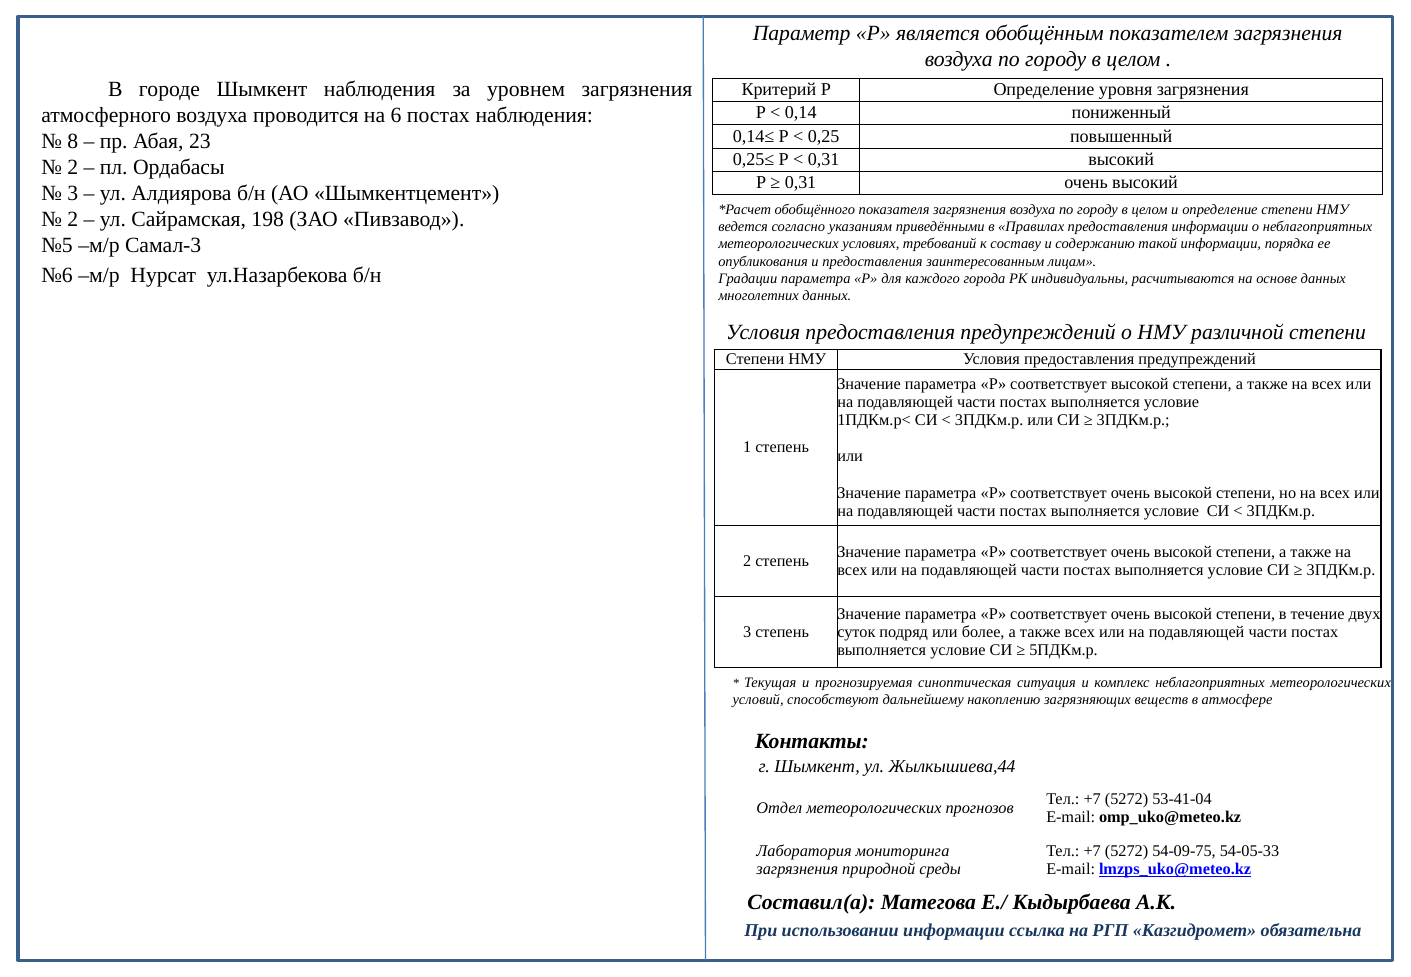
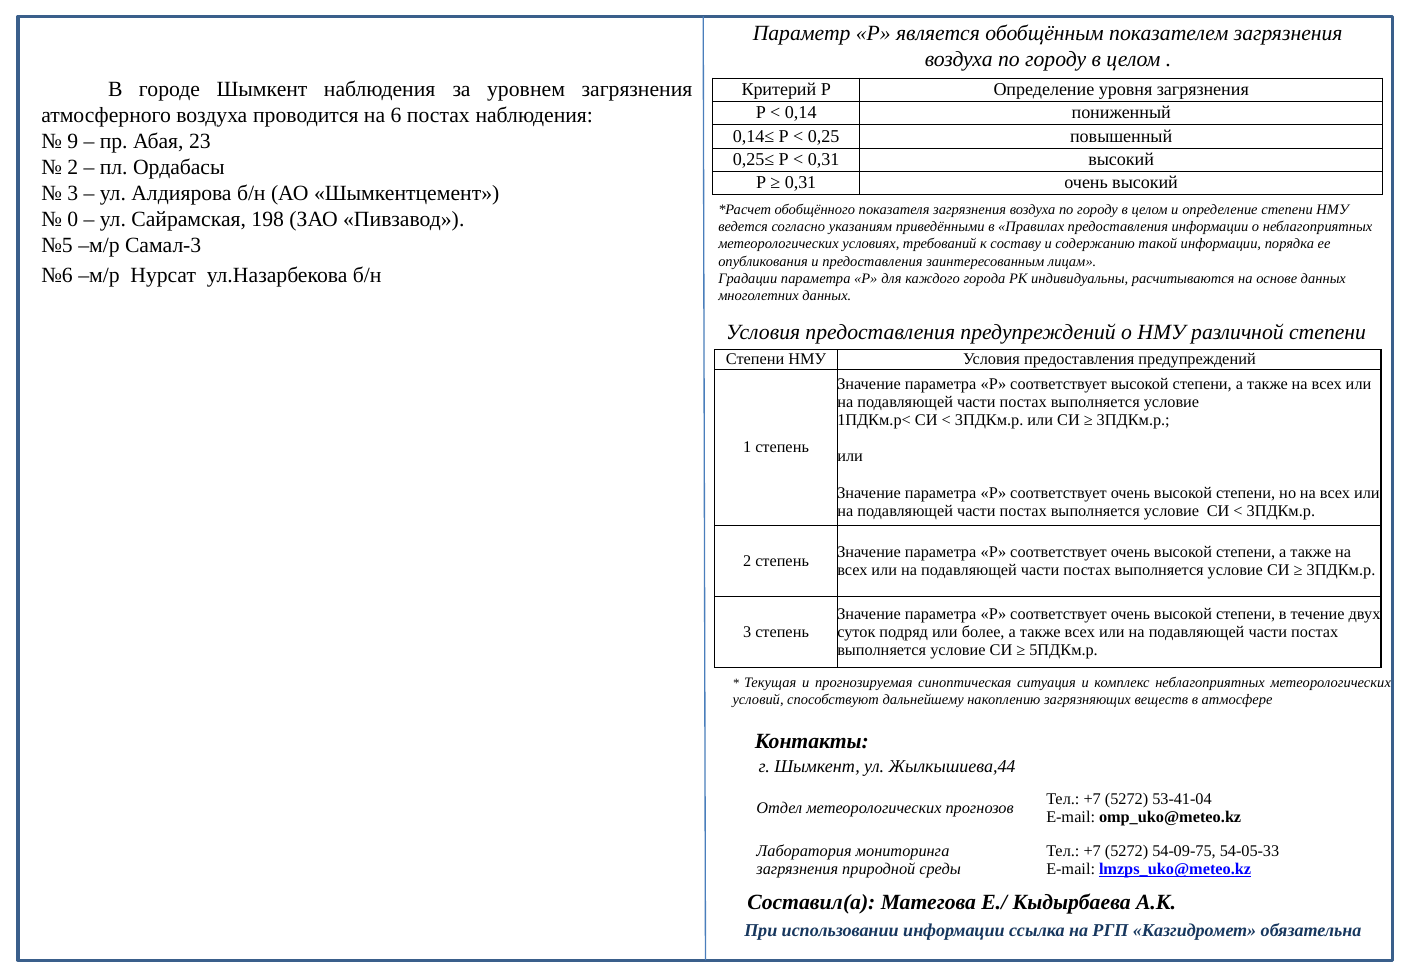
8: 8 -> 9
2 at (73, 219): 2 -> 0
